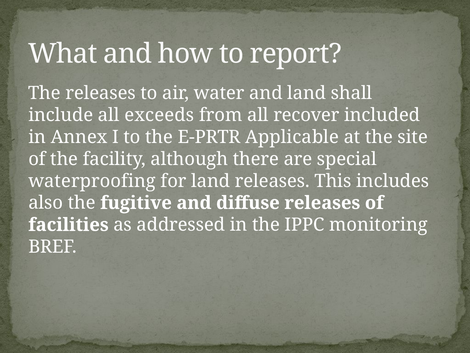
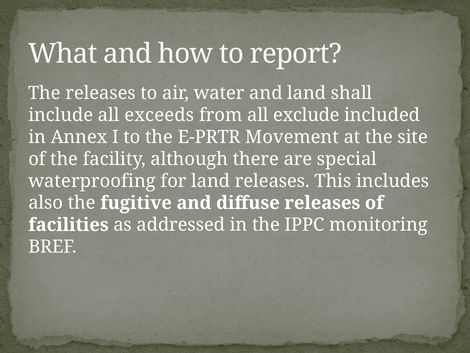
recover: recover -> exclude
Applicable: Applicable -> Movement
